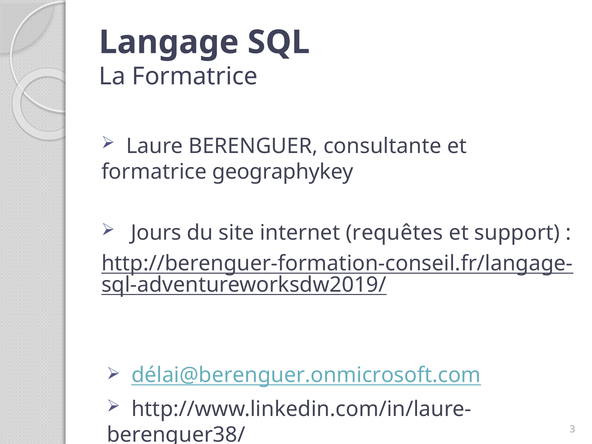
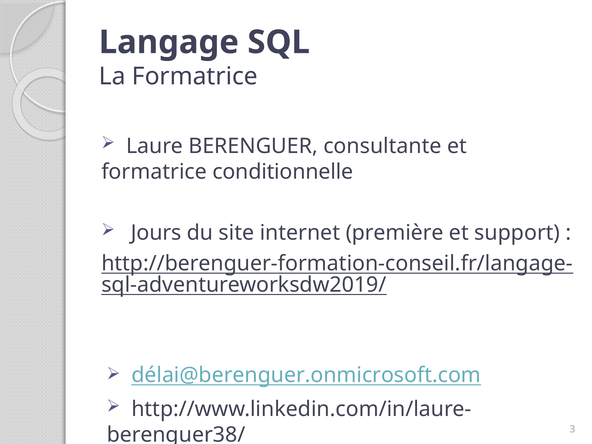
geographykey: geographykey -> conditionnelle
requêtes: requêtes -> première
